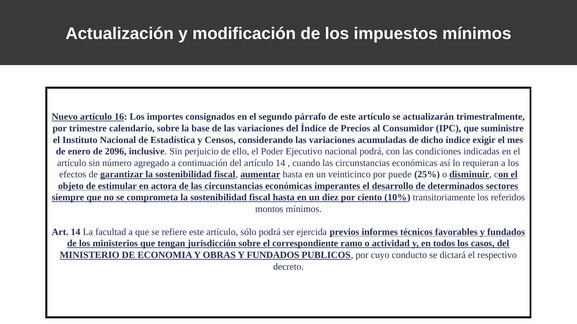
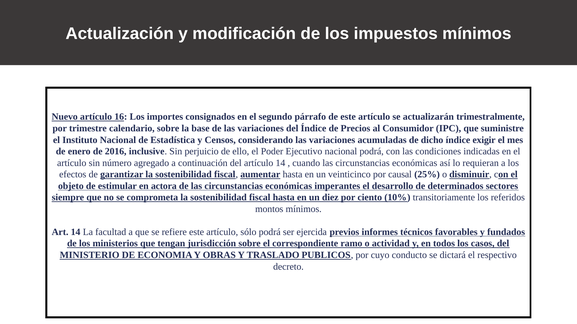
2096: 2096 -> 2016
puede: puede -> causal
OBRAS Y FUNDADOS: FUNDADOS -> TRASLADO
